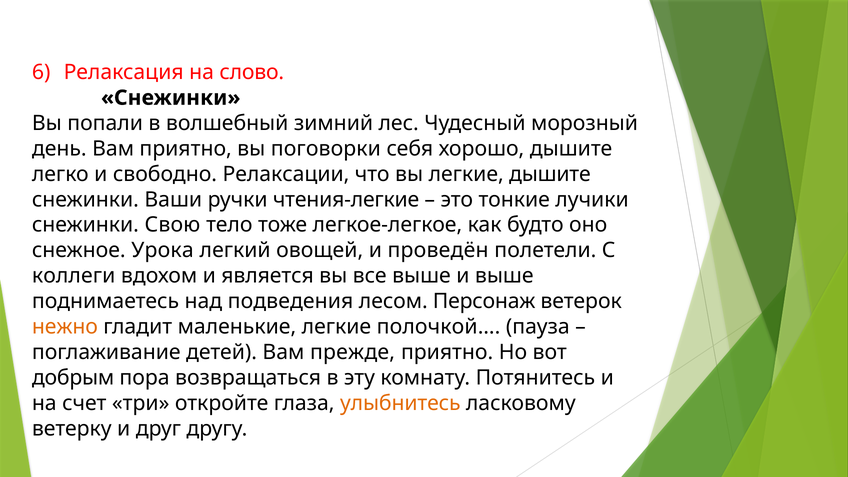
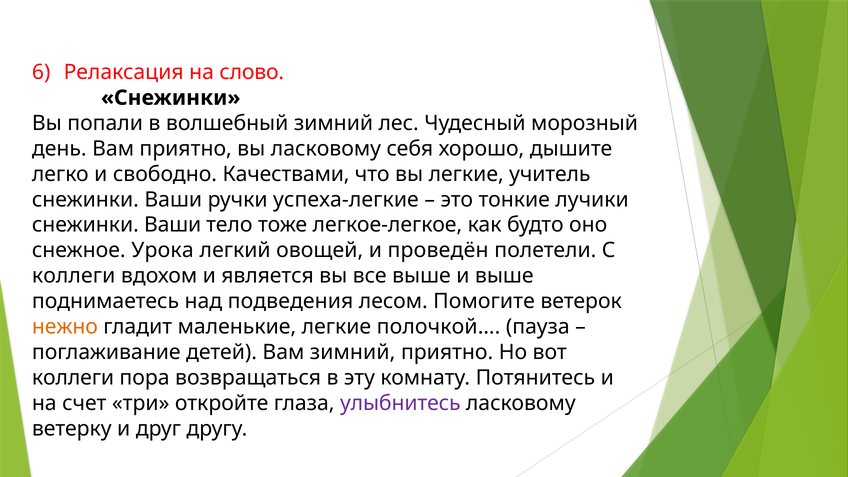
вы поговорки: поговорки -> ласковому
Релаксации: Релаксации -> Качествами
легкие дышите: дышите -> учитель
чтения-легкие: чтения-легкие -> успеха-легкие
Свою at (172, 225): Свою -> Ваши
Персонаж: Персонаж -> Помогите
Вам прежде: прежде -> зимний
добрым at (73, 378): добрым -> коллеги
улыбнитесь colour: orange -> purple
